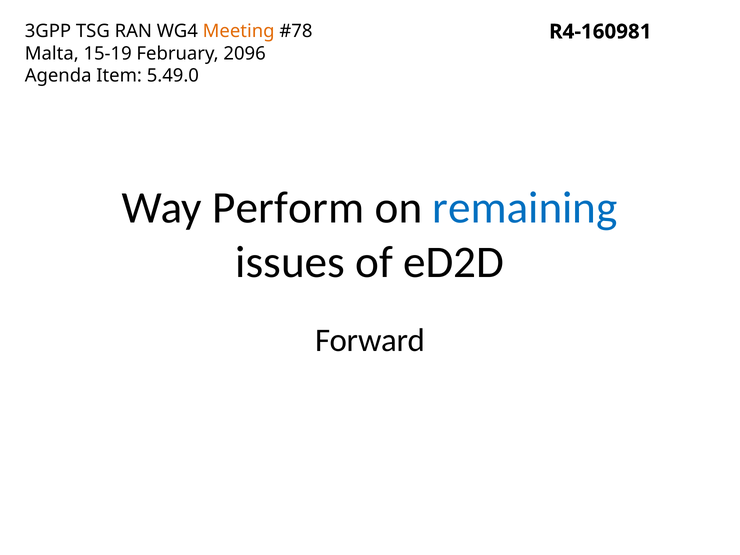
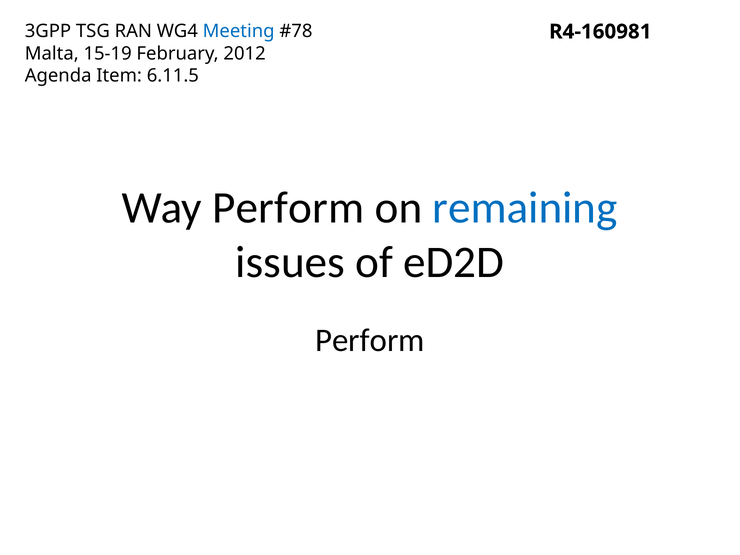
Meeting colour: orange -> blue
2096: 2096 -> 2012
5.49.0: 5.49.0 -> 6.11.5
Forward at (370, 340): Forward -> Perform
